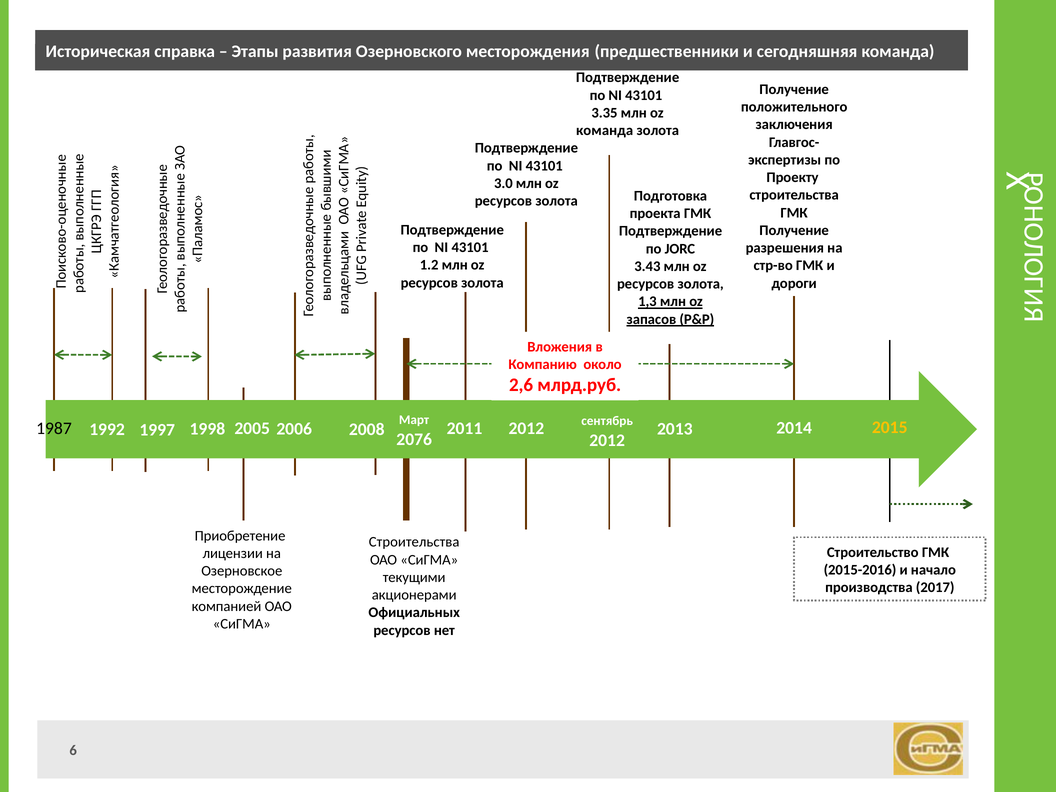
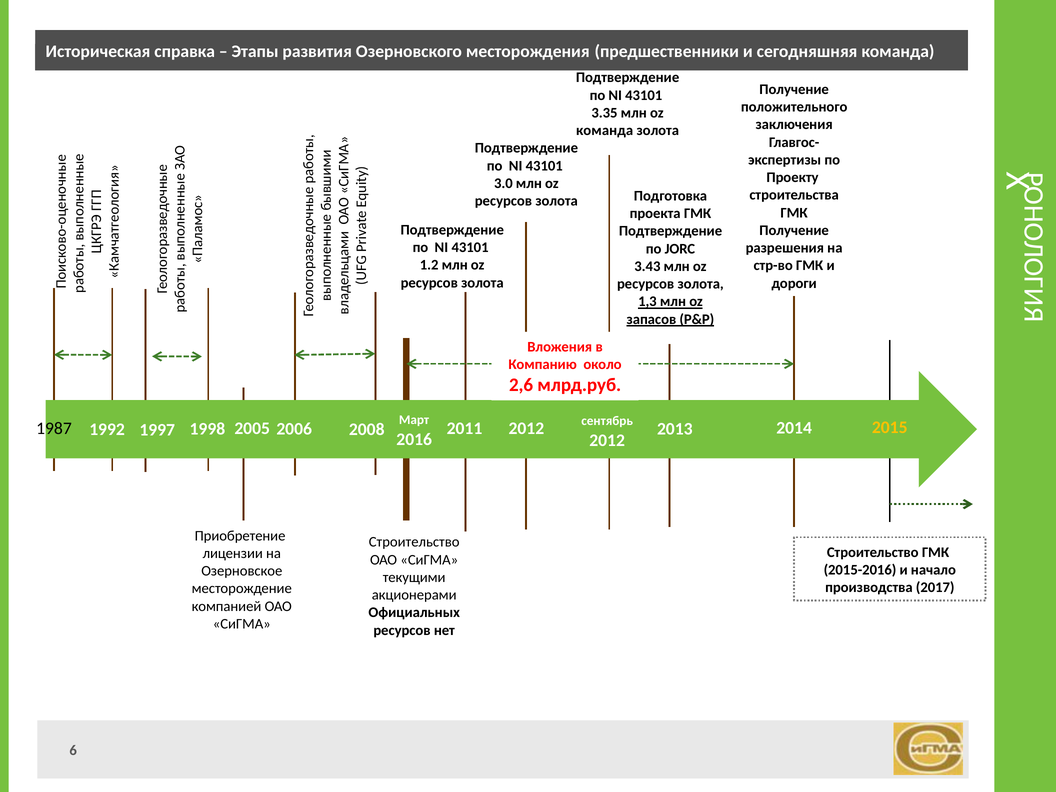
2076: 2076 -> 2016
Строительства at (414, 542): Строительства -> Строительство
